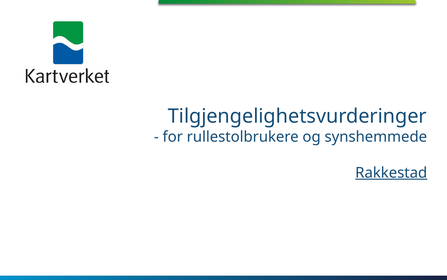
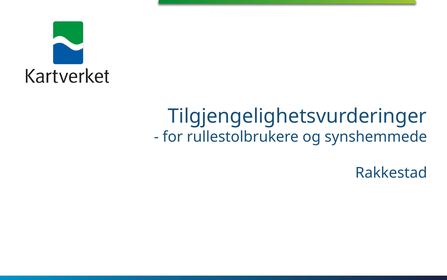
Rakkestad underline: present -> none
